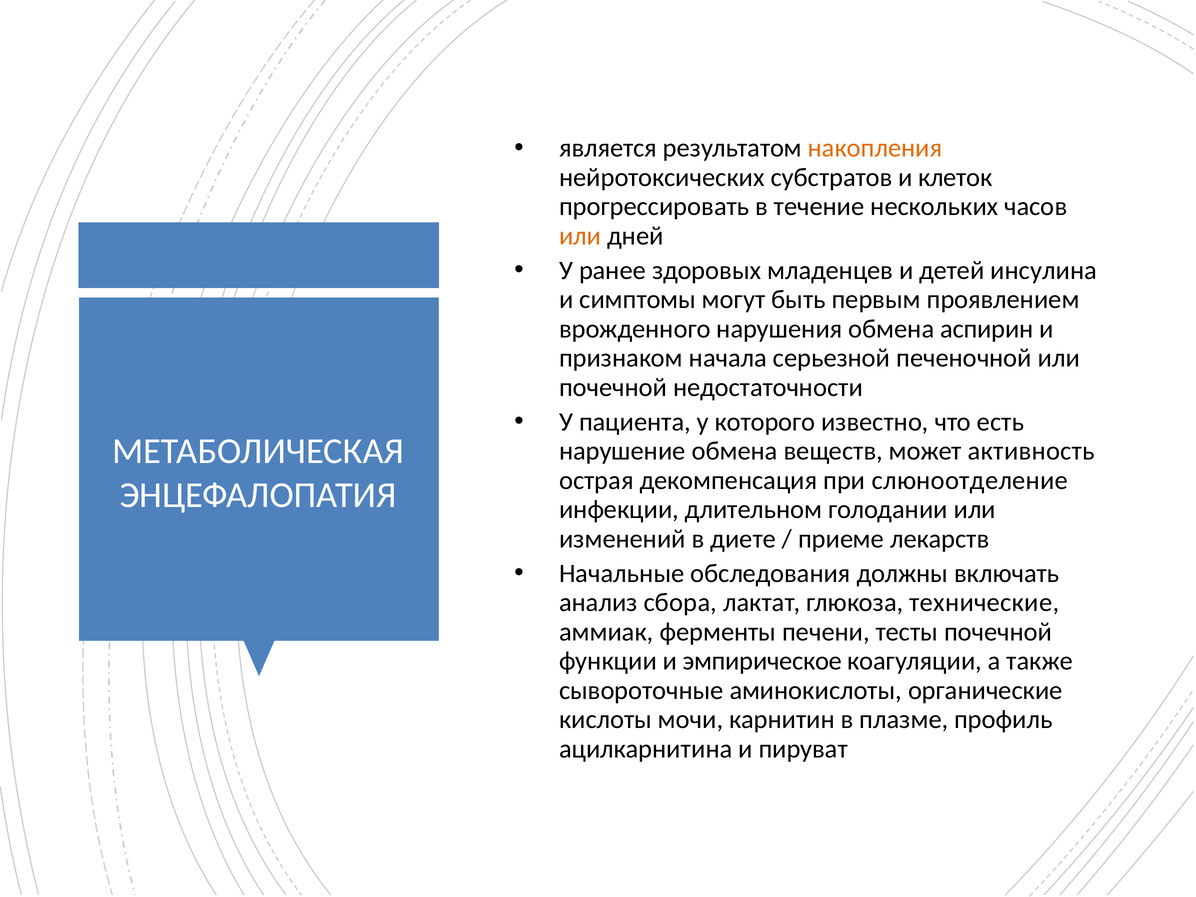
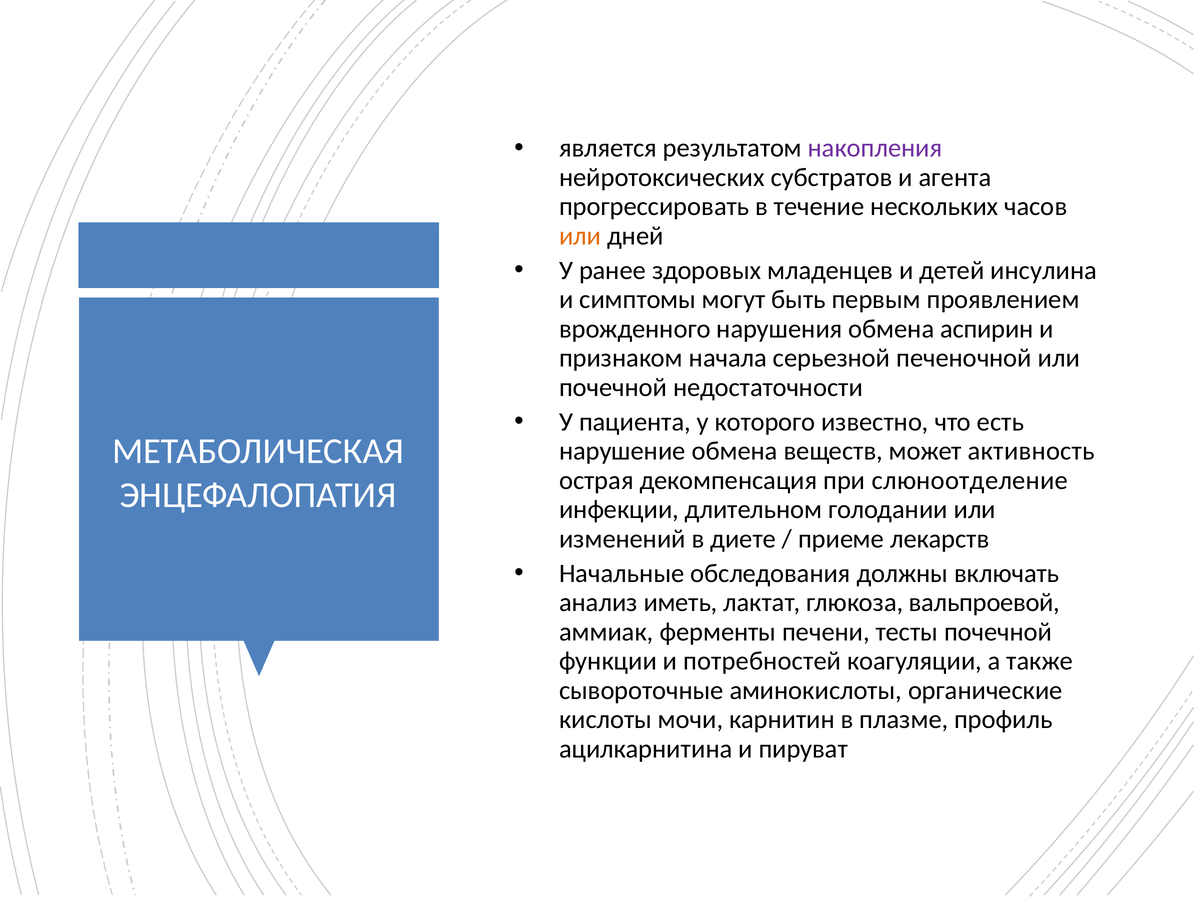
накопления colour: orange -> purple
клеток: клеток -> агента
сбора: сбора -> иметь
технические: технические -> вальпроевой
эмпирическое: эмпирическое -> потребностей
